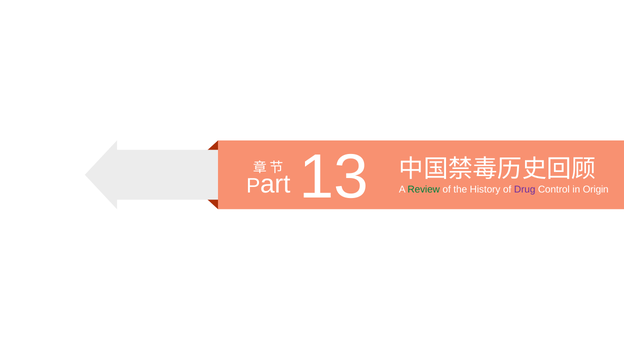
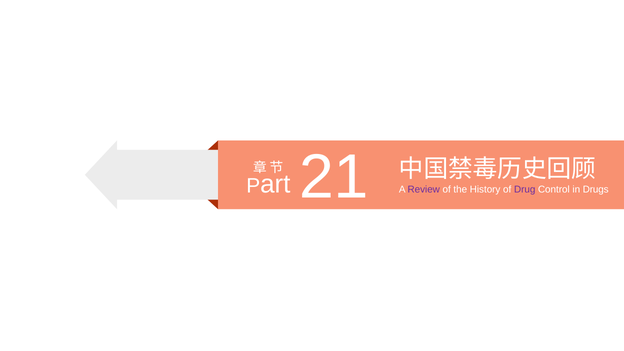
13: 13 -> 21
Review colour: green -> purple
Origin: Origin -> Drugs
